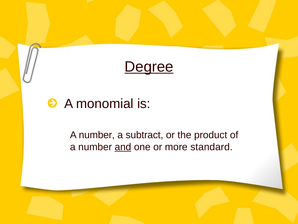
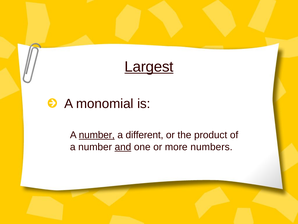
Degree: Degree -> Largest
number at (97, 135) underline: none -> present
subtract: subtract -> different
standard: standard -> numbers
